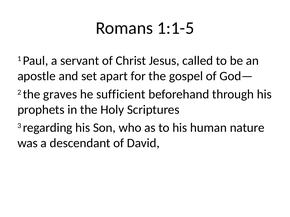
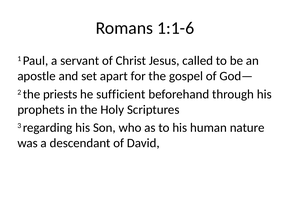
1:1-5: 1:1-5 -> 1:1-6
graves: graves -> priests
